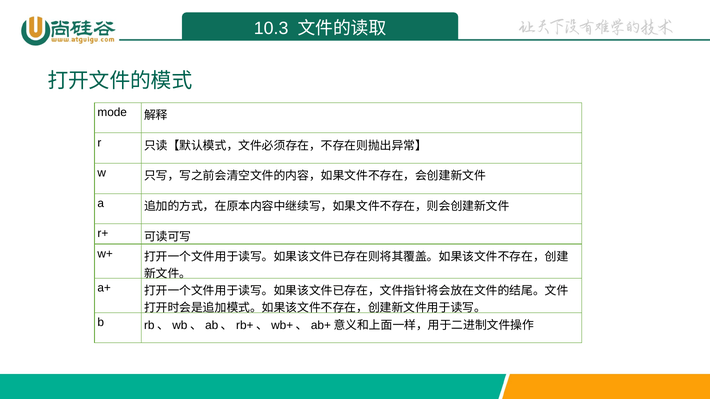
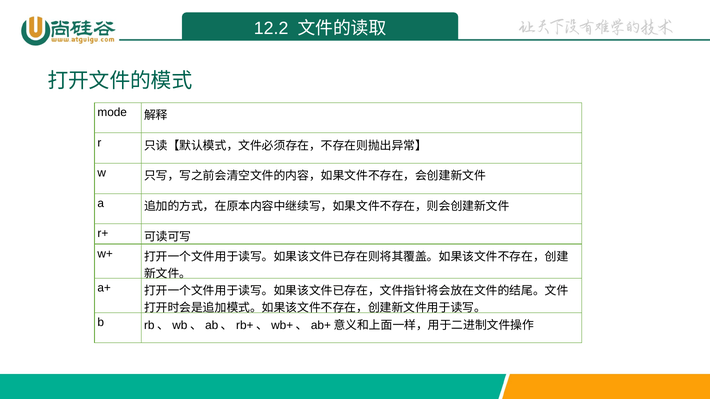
10.3: 10.3 -> 12.2
